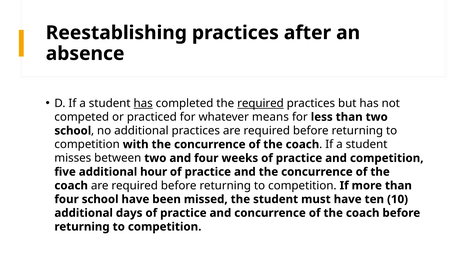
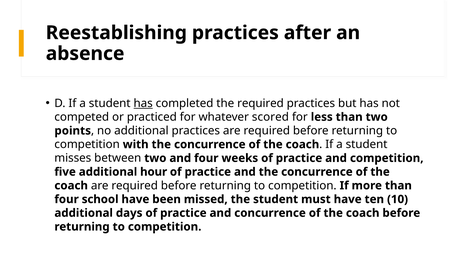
required at (260, 103) underline: present -> none
means: means -> scored
school at (73, 131): school -> points
